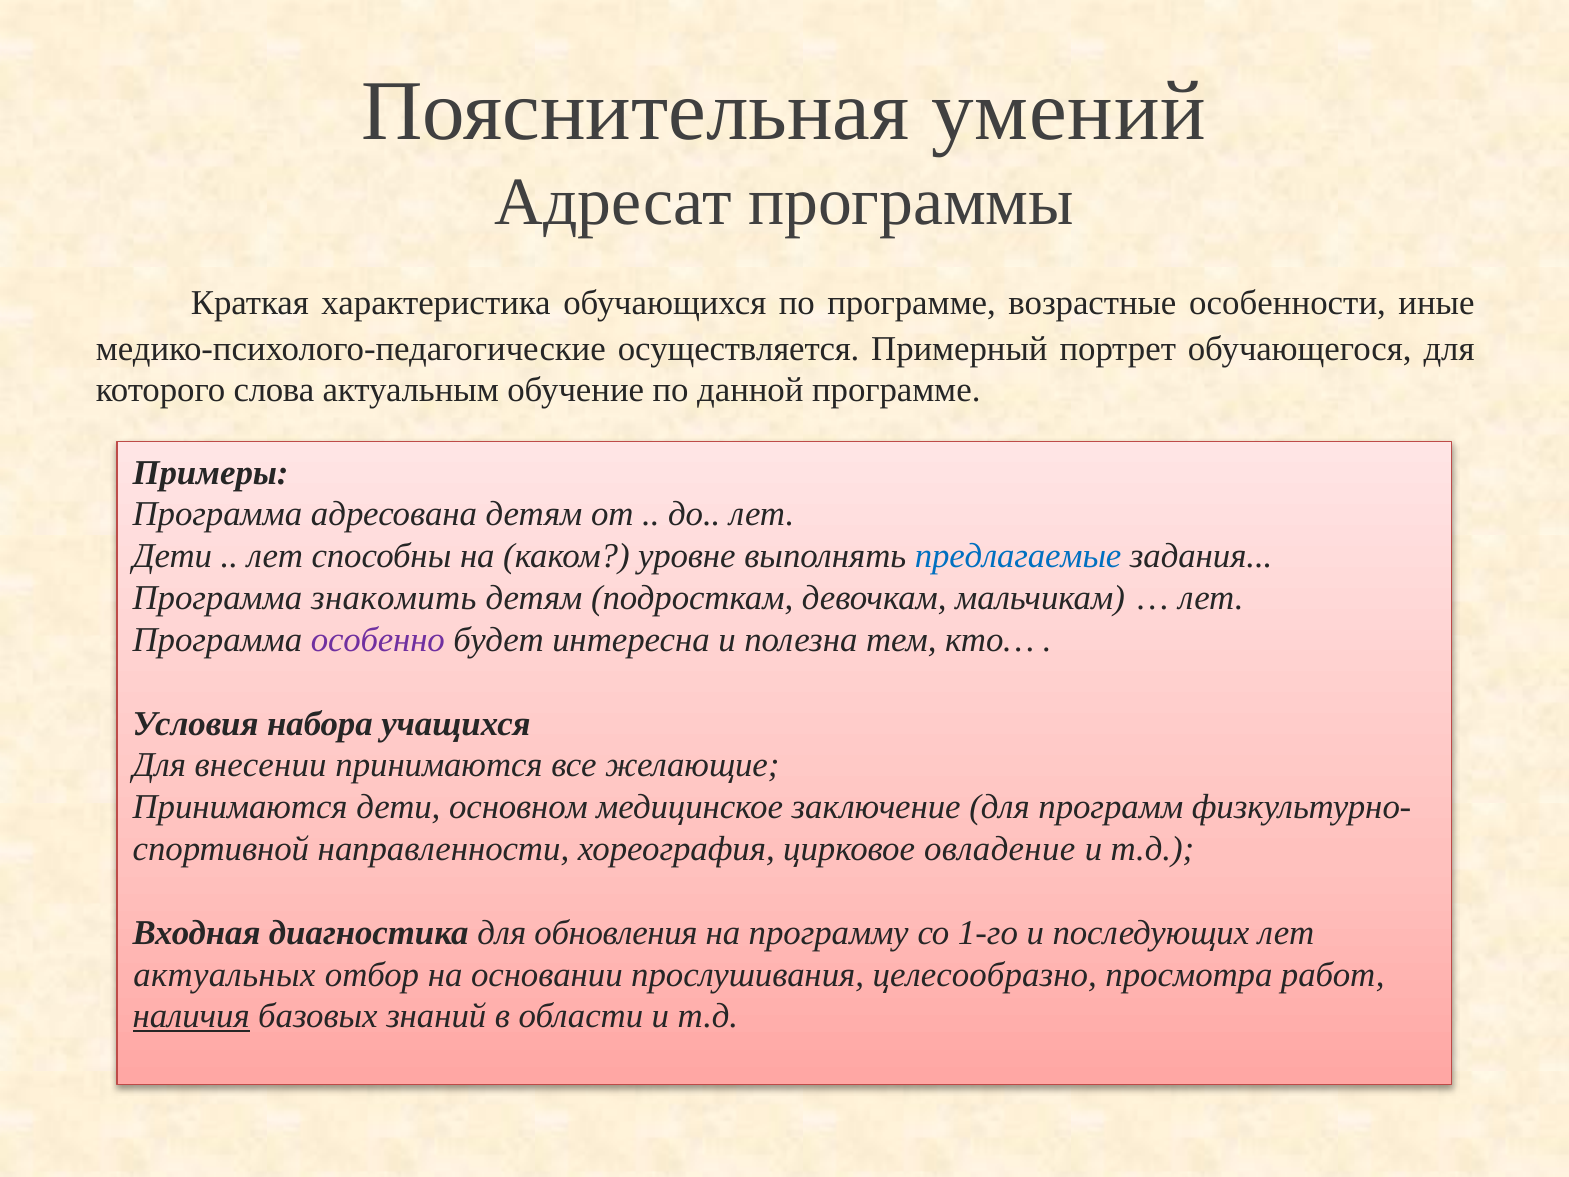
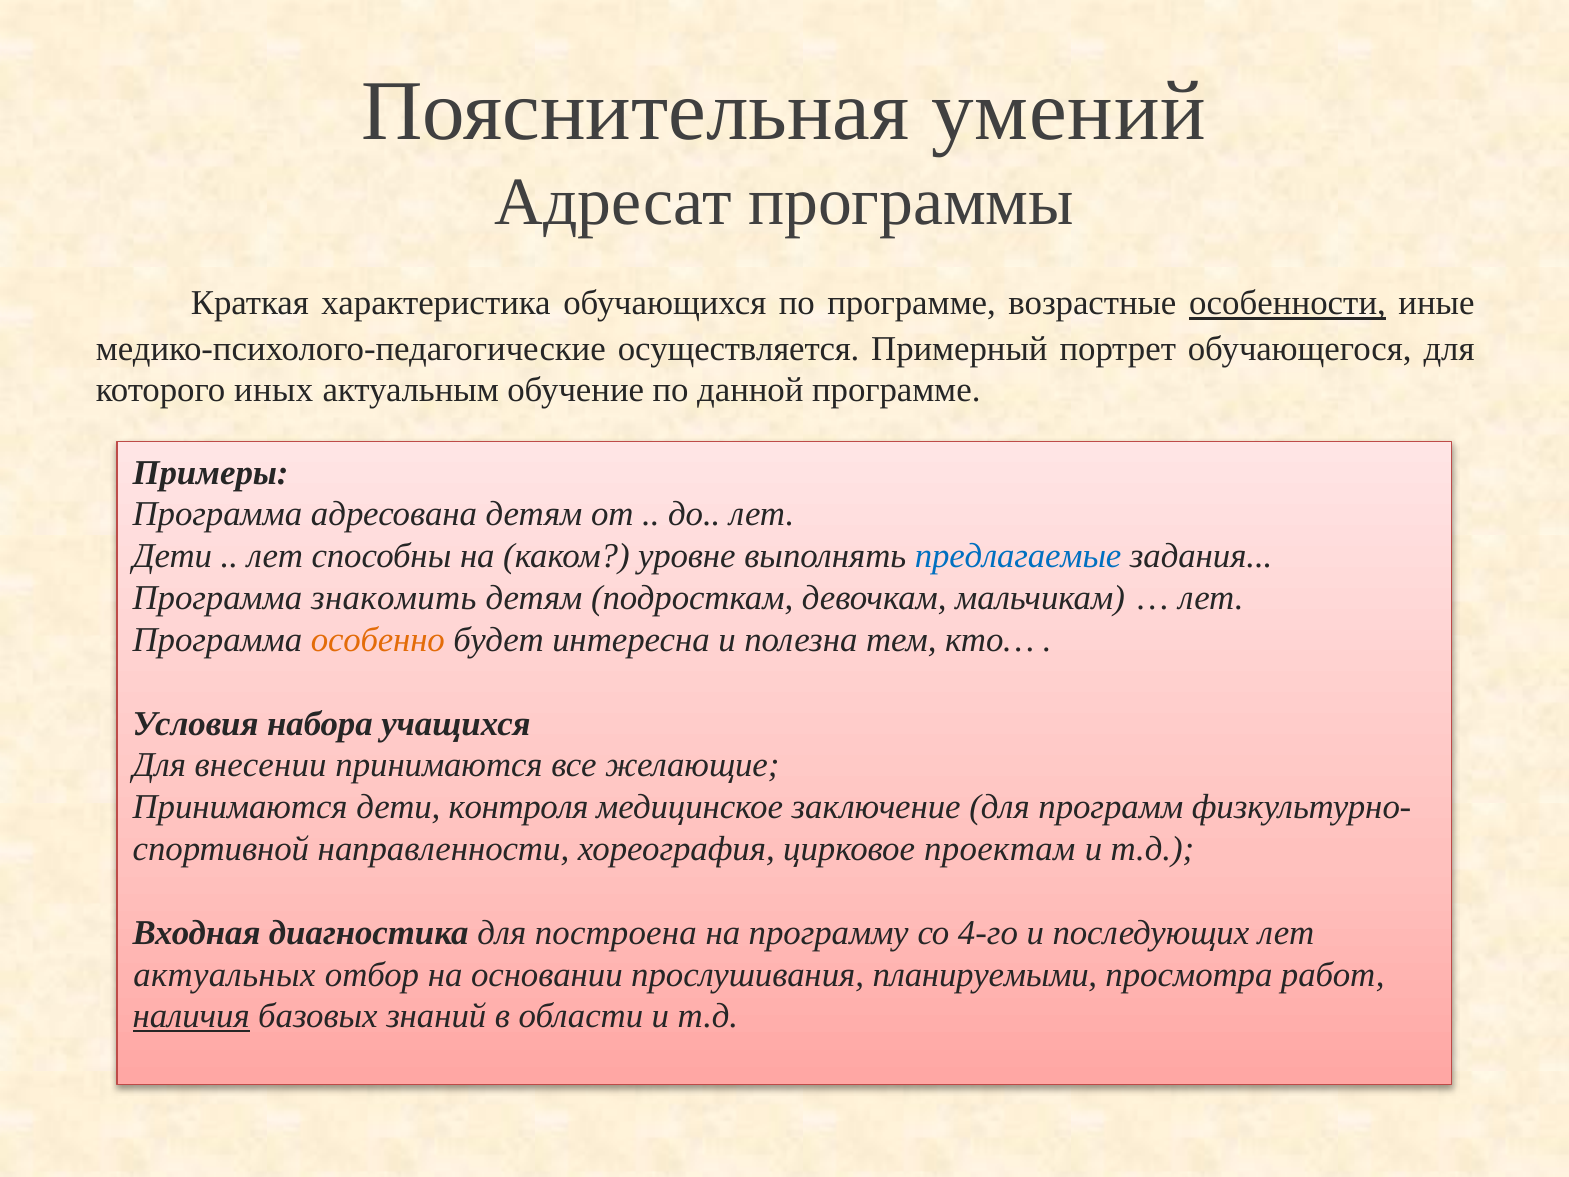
особенности underline: none -> present
слова: слова -> иных
особенно colour: purple -> orange
основном: основном -> контроля
овладение: овладение -> проектам
обновления: обновления -> построена
1-го: 1-го -> 4-го
целесообразно: целесообразно -> планируемыми
